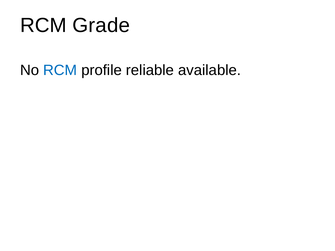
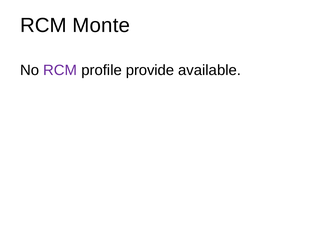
Grade: Grade -> Monte
RCM at (60, 70) colour: blue -> purple
reliable: reliable -> provide
